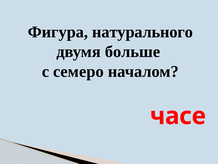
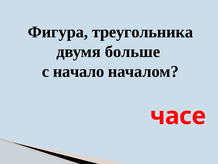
натурального: натурального -> треугольника
семеро: семеро -> начало
